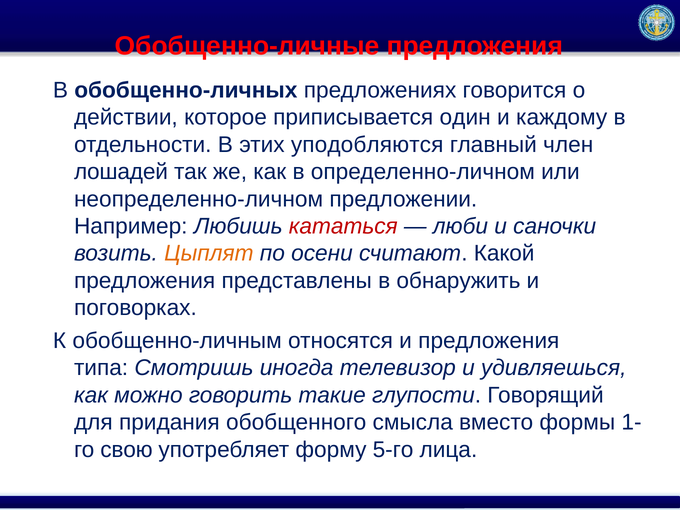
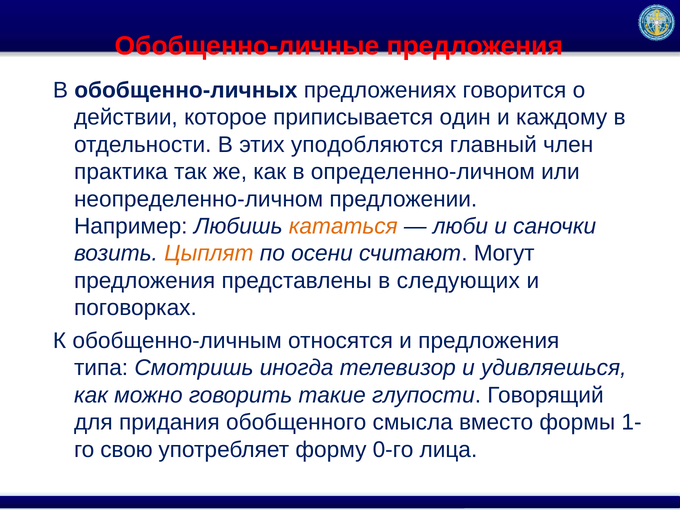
лошадей: лошадей -> практика
кататься colour: red -> orange
Какой: Какой -> Могут
обнаружить: обнаружить -> следующих
5-го: 5-го -> 0-го
